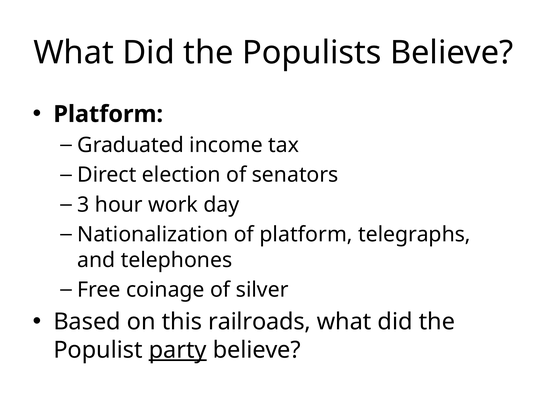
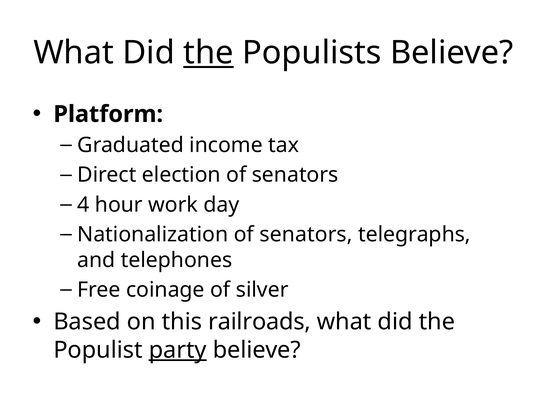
the at (208, 53) underline: none -> present
3: 3 -> 4
Nationalization of platform: platform -> senators
